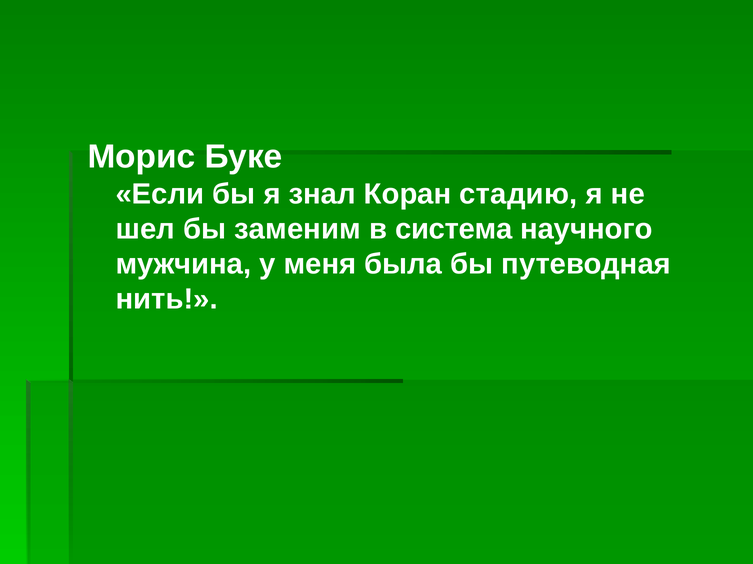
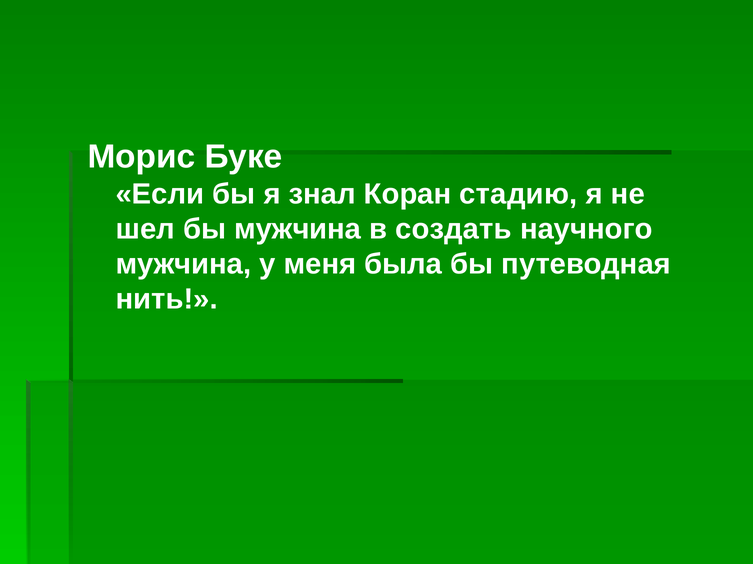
бы заменим: заменим -> мужчина
система: система -> создать
